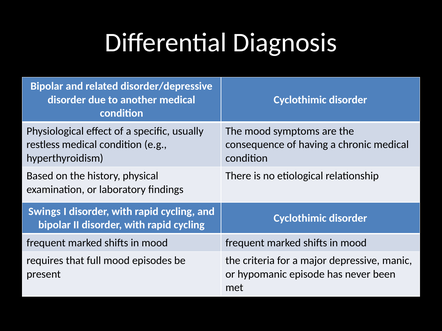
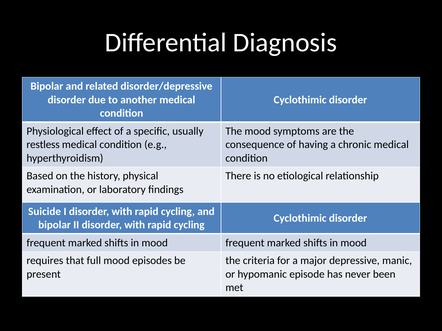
Swings: Swings -> Suicide
